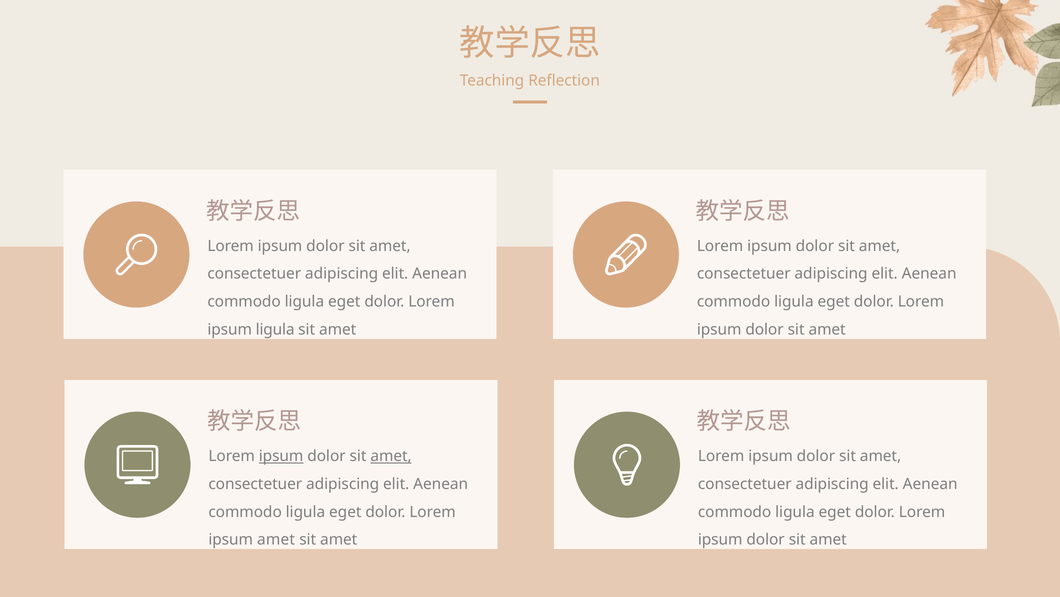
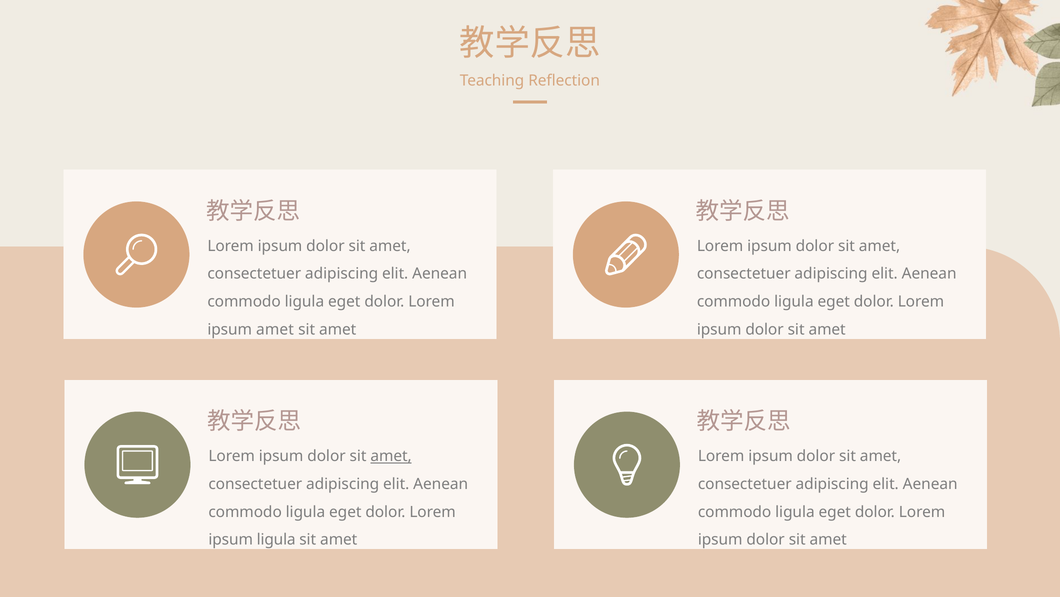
ipsum ligula: ligula -> amet
ipsum at (281, 456) underline: present -> none
ipsum amet: amet -> ligula
